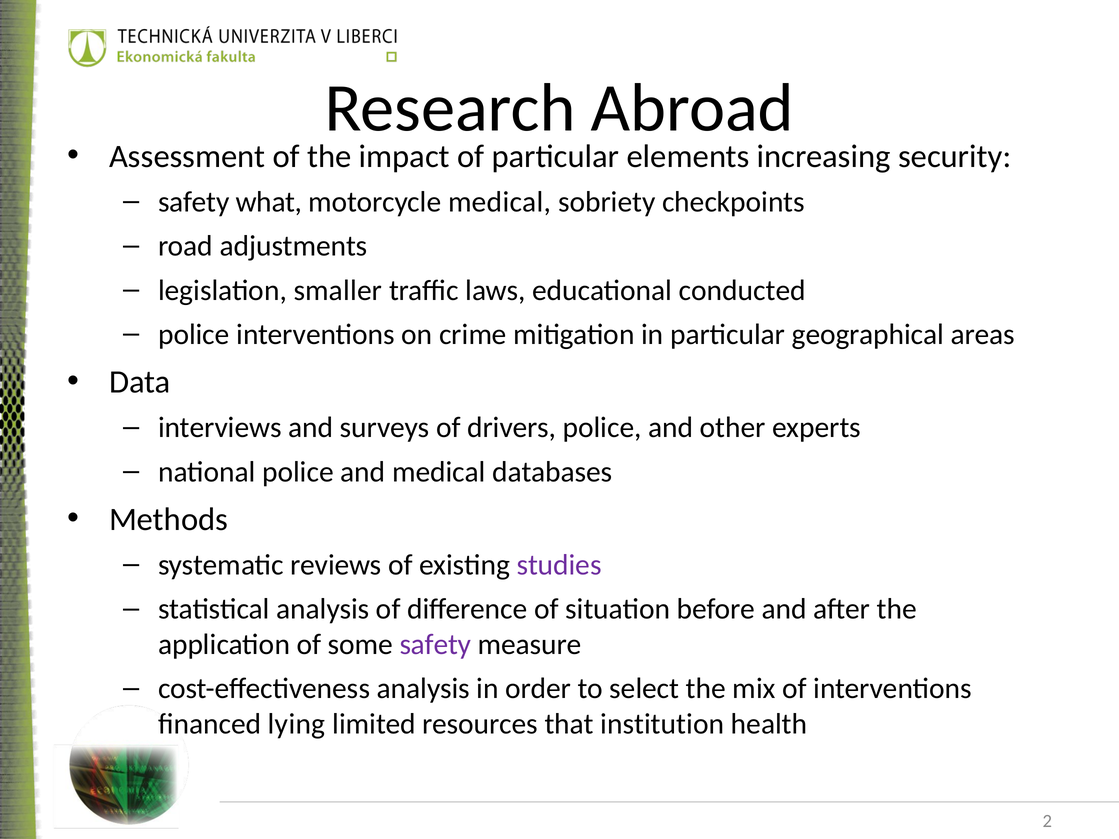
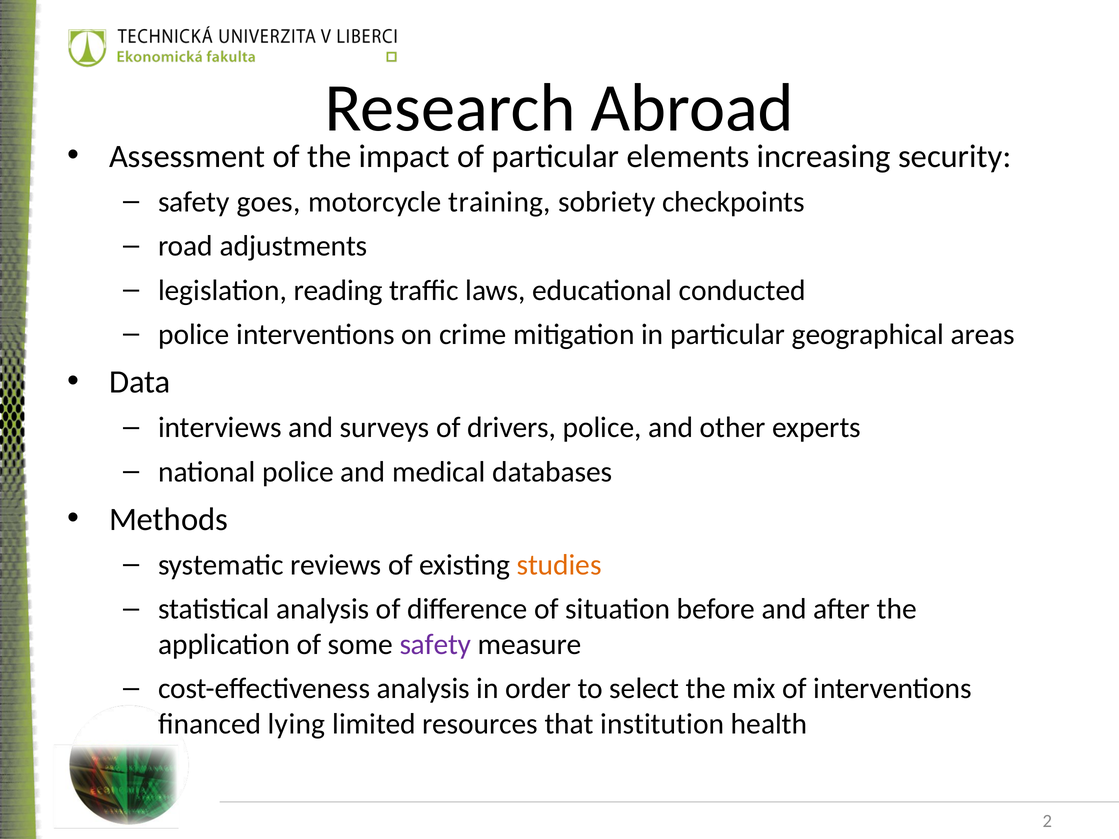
what: what -> goes
motorcycle medical: medical -> training
smaller: smaller -> reading
studies colour: purple -> orange
